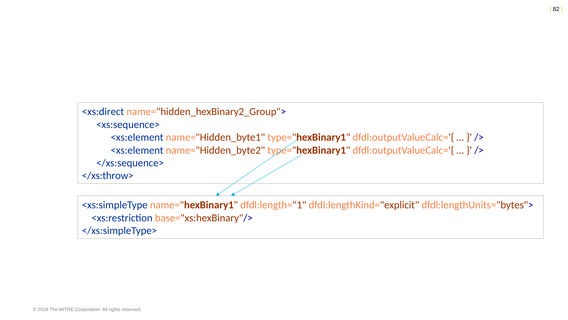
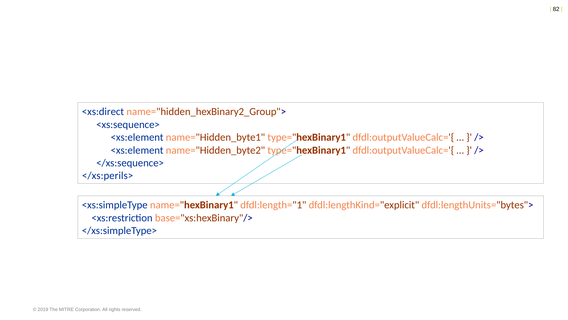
</xs:throw>: </xs:throw> -> </xs:perils>
